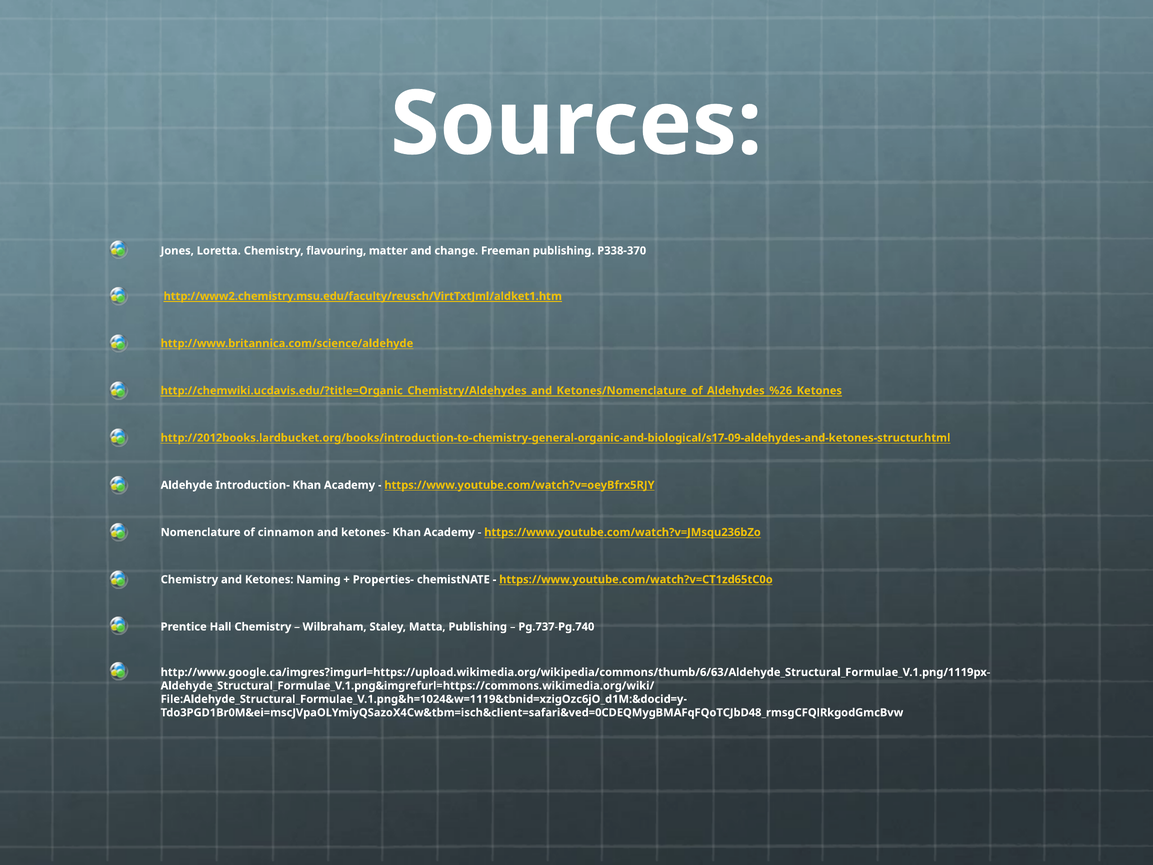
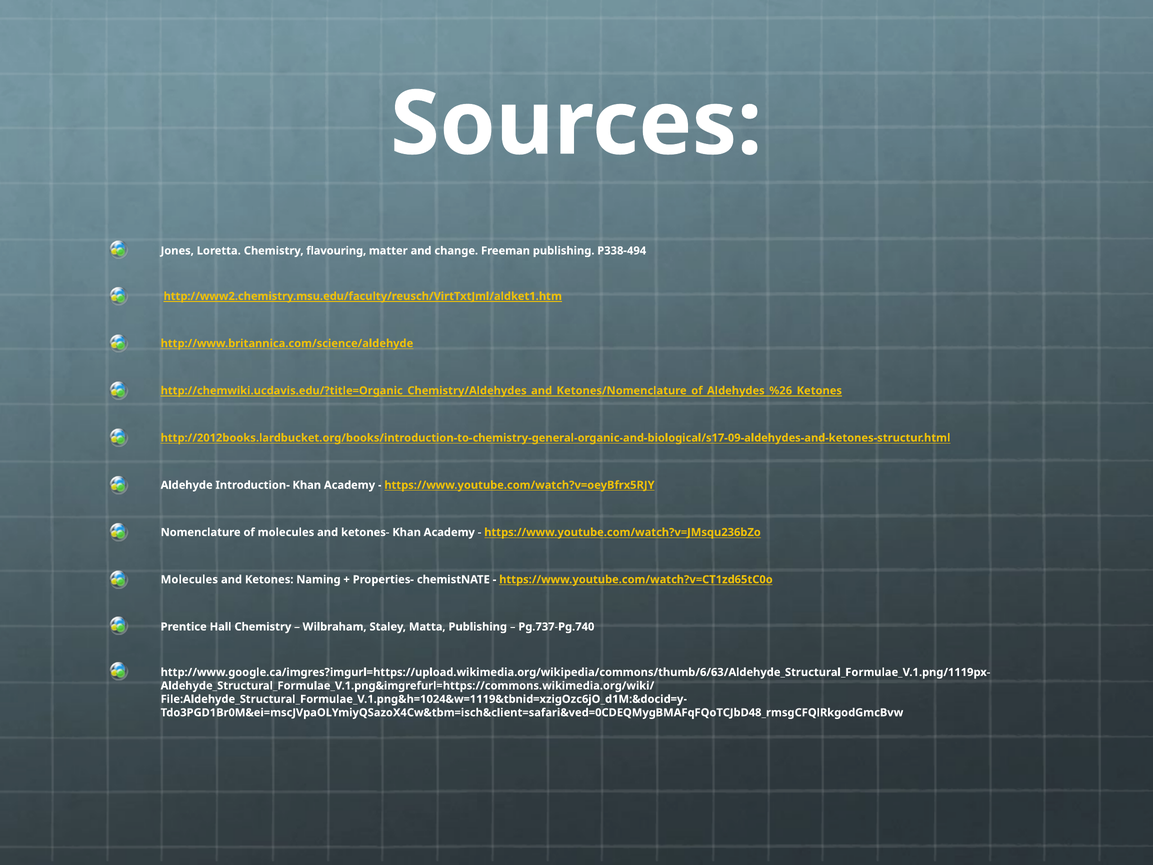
P338-370: P338-370 -> P338-494
of cinnamon: cinnamon -> molecules
Chemistry at (189, 579): Chemistry -> Molecules
